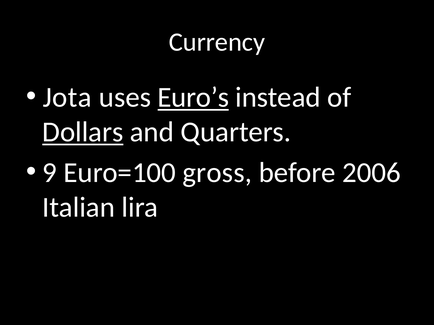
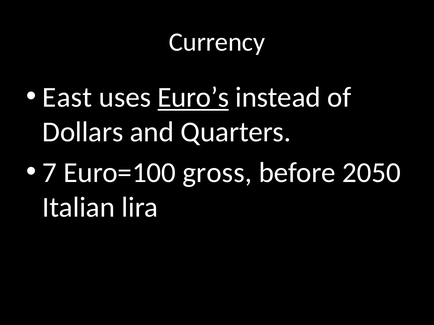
Jota: Jota -> East
Dollars underline: present -> none
9: 9 -> 7
2006: 2006 -> 2050
